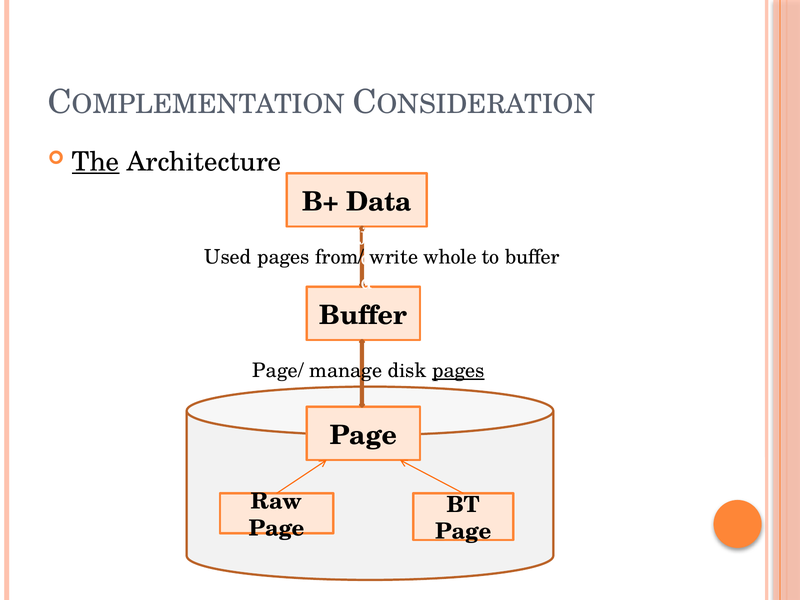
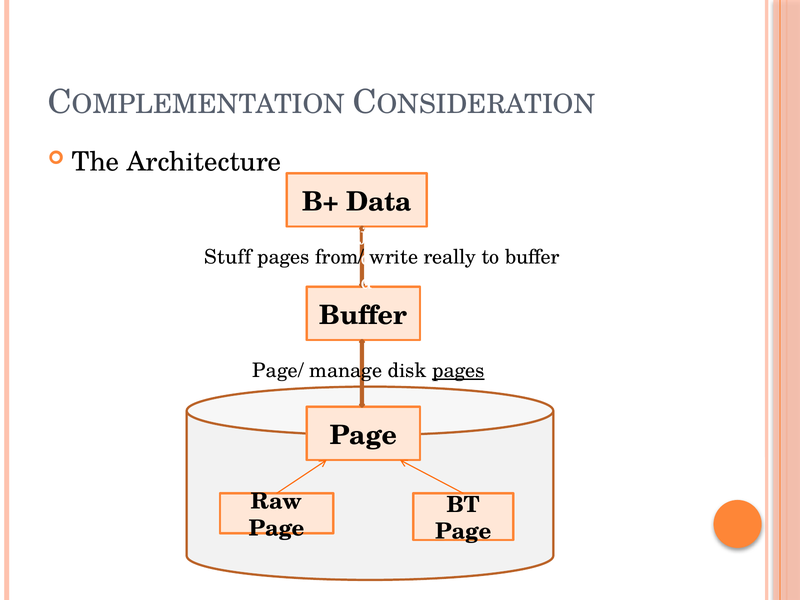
The underline: present -> none
Used: Used -> Stuff
whole: whole -> really
